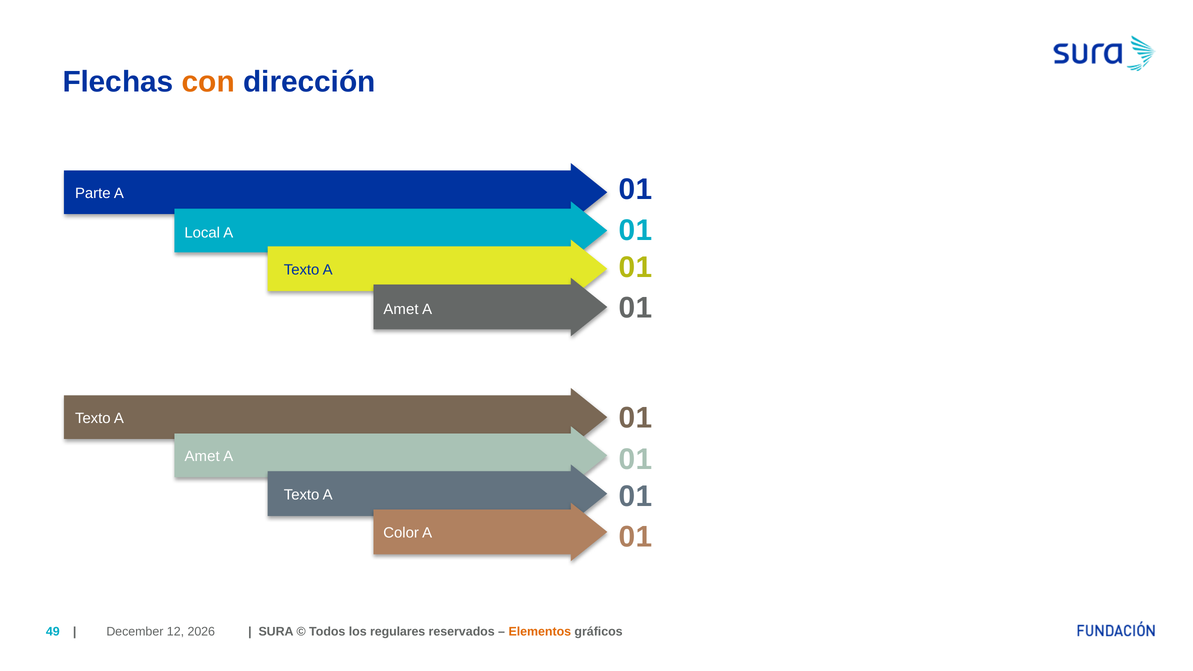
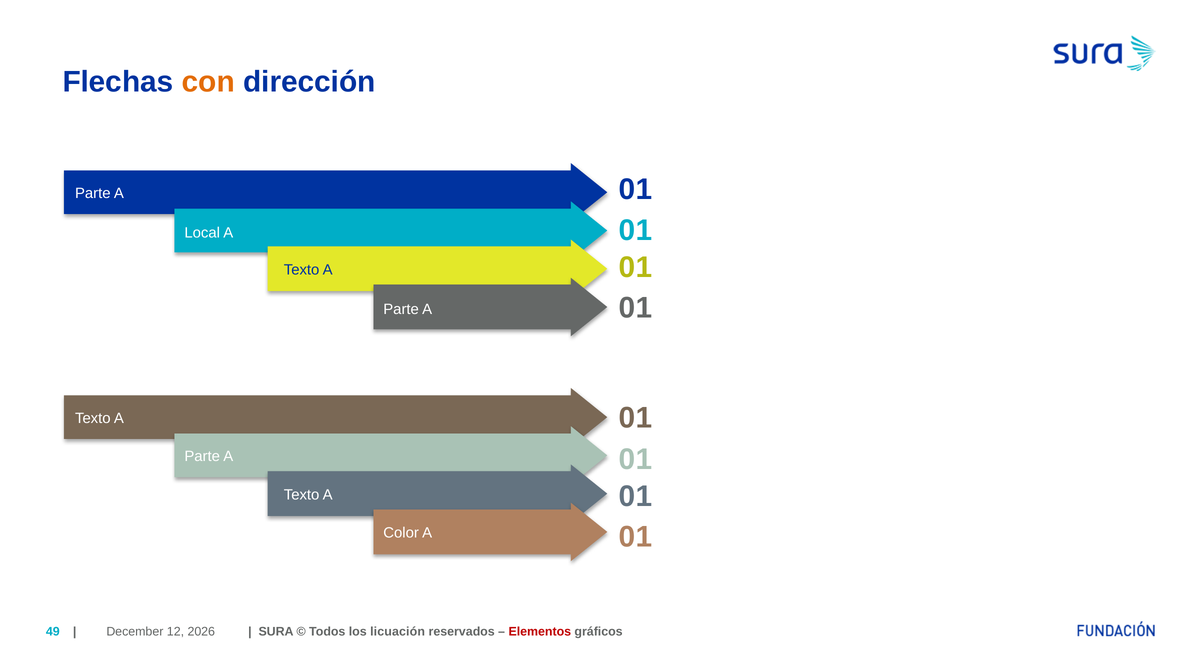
Amet at (401, 310): Amet -> Parte
Amet at (202, 457): Amet -> Parte
regulares: regulares -> licuación
Elementos colour: orange -> red
